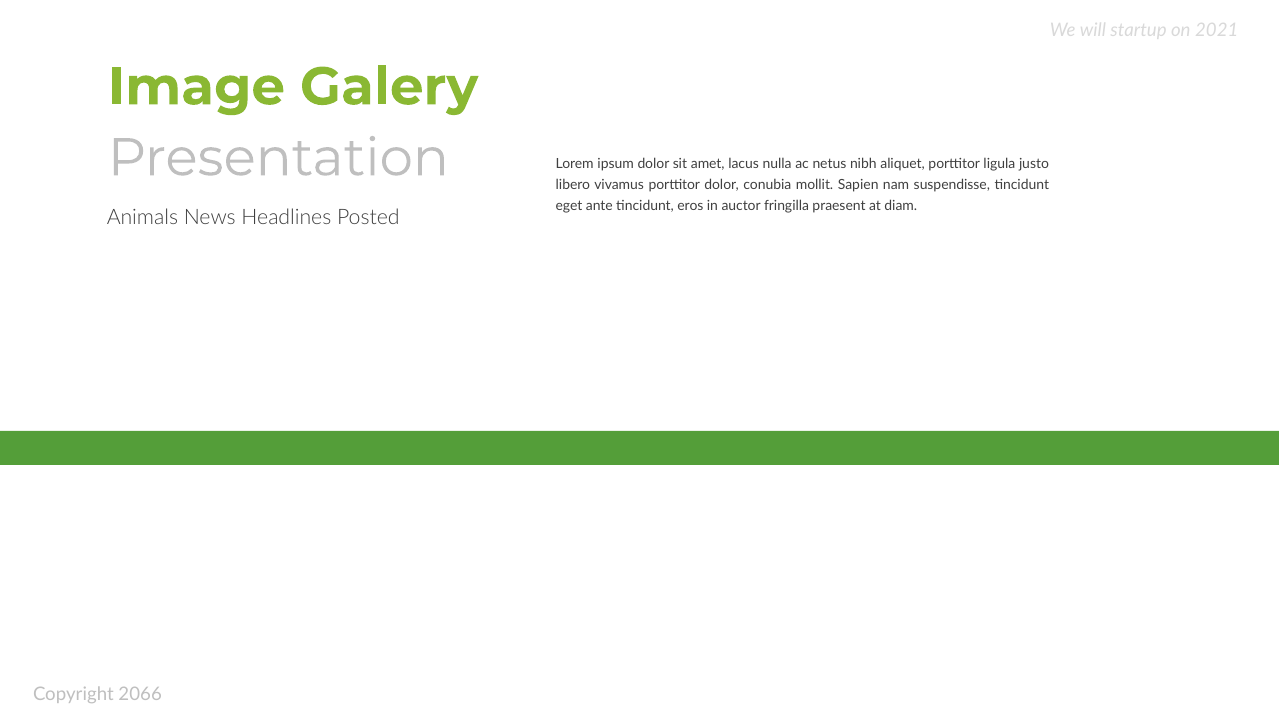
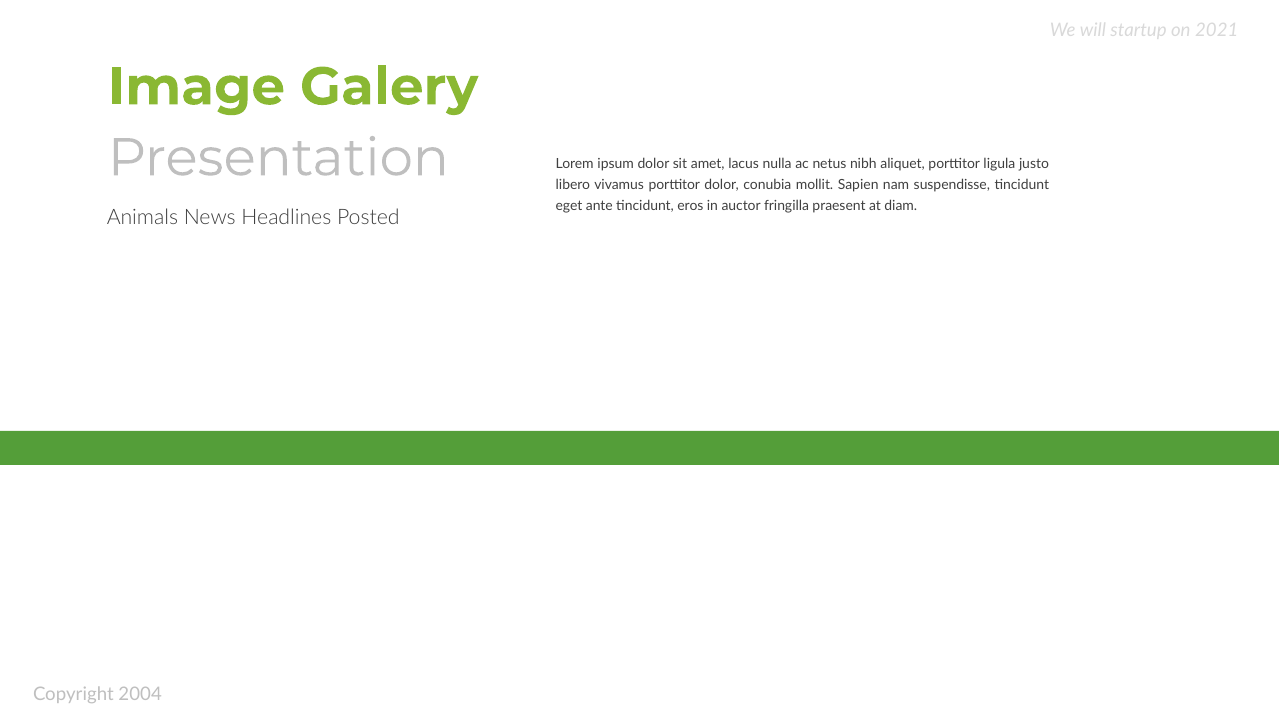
2066: 2066 -> 2004
